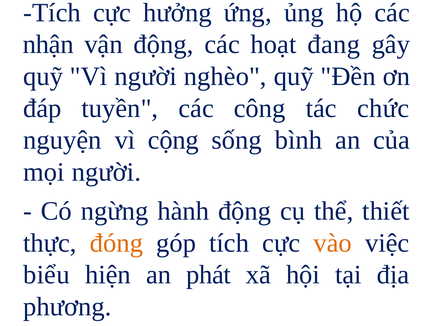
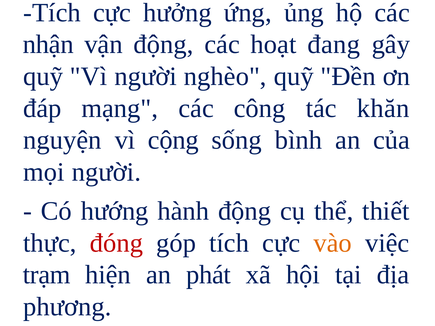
tuyền: tuyền -> mạng
chức: chức -> khăn
ngừng: ngừng -> hướng
đóng colour: orange -> red
biểu: biểu -> trạm
